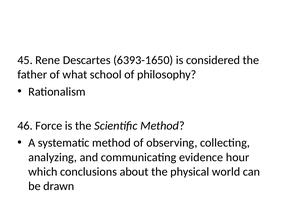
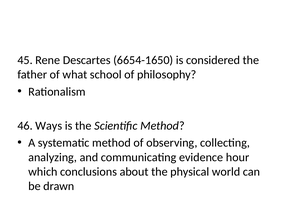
6393-1650: 6393-1650 -> 6654-1650
Force: Force -> Ways
